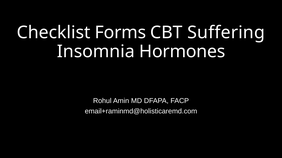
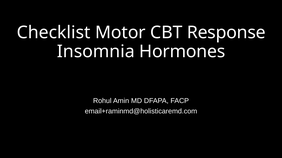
Forms: Forms -> Motor
Suffering: Suffering -> Response
